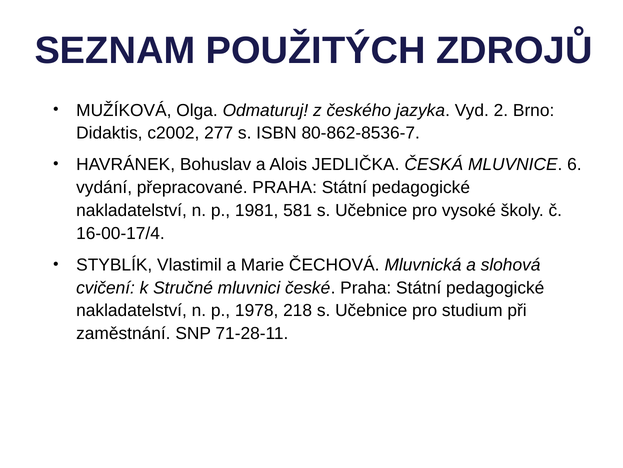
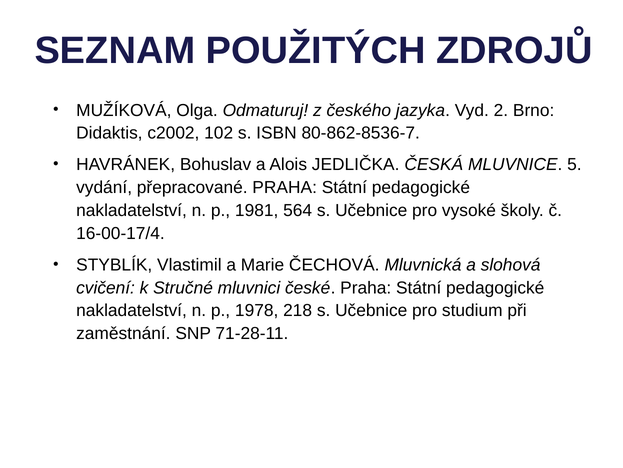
277: 277 -> 102
6: 6 -> 5
581: 581 -> 564
